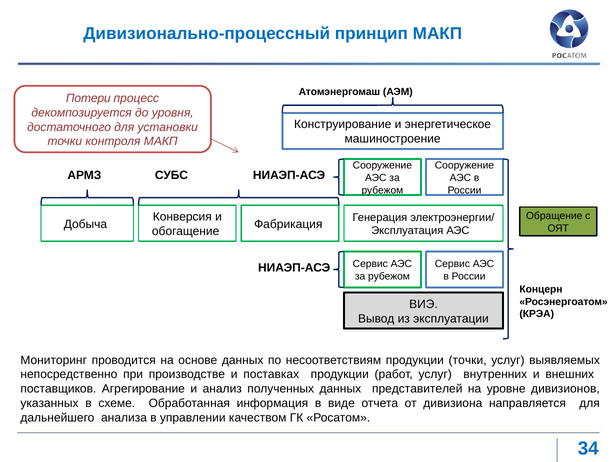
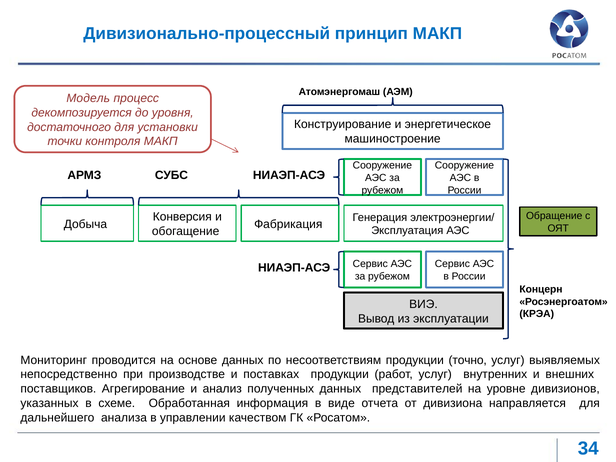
Потери: Потери -> Модель
продукции точки: точки -> точно
